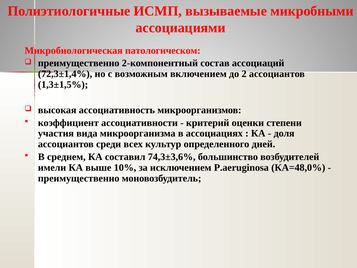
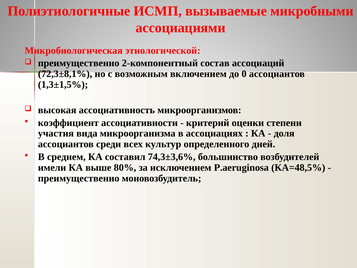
патологическом: патологическом -> этиологической
72,3±1,4%: 72,3±1,4% -> 72,3±8,1%
2: 2 -> 0
10%: 10% -> 80%
КА=48,0%: КА=48,0% -> КА=48,5%
